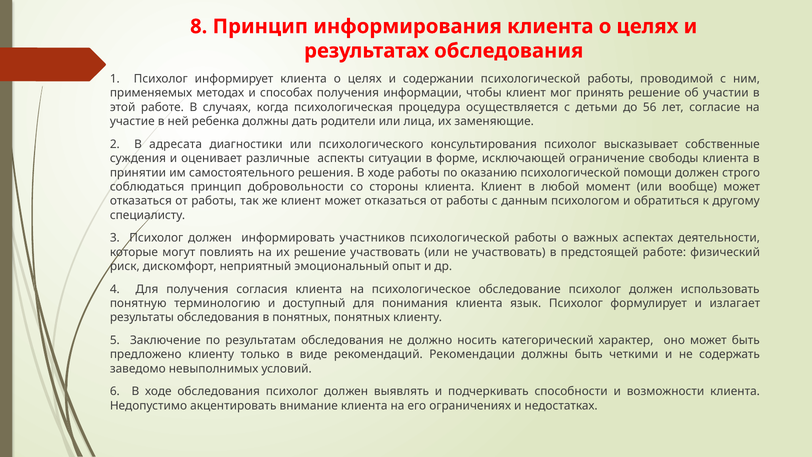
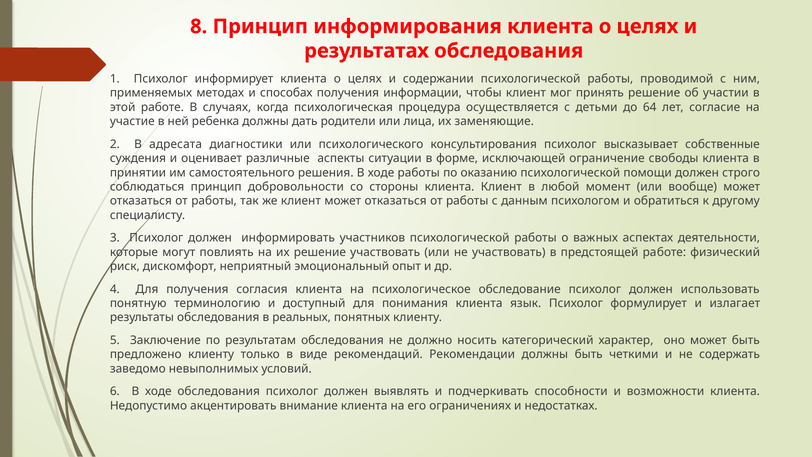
56: 56 -> 64
в понятных: понятных -> реальных
